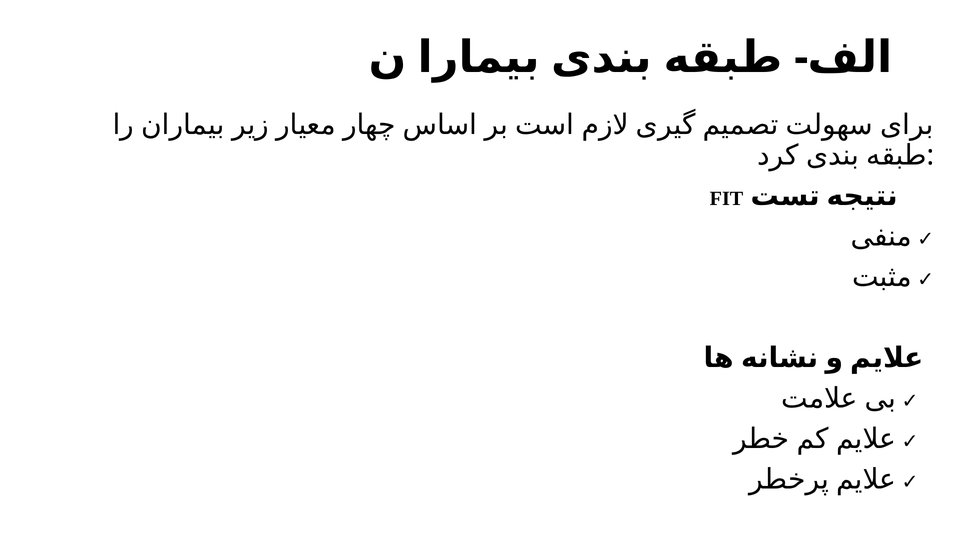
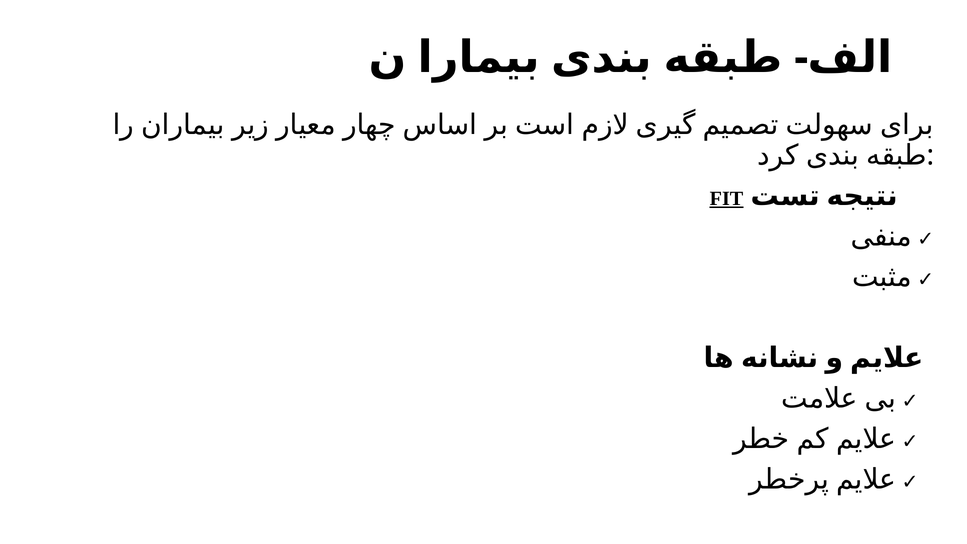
FIT underline: none -> present
